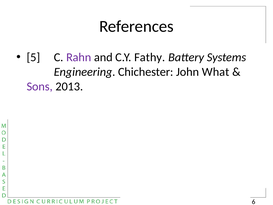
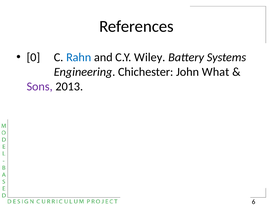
5: 5 -> 0
Rahn colour: purple -> blue
Fathy: Fathy -> Wiley
